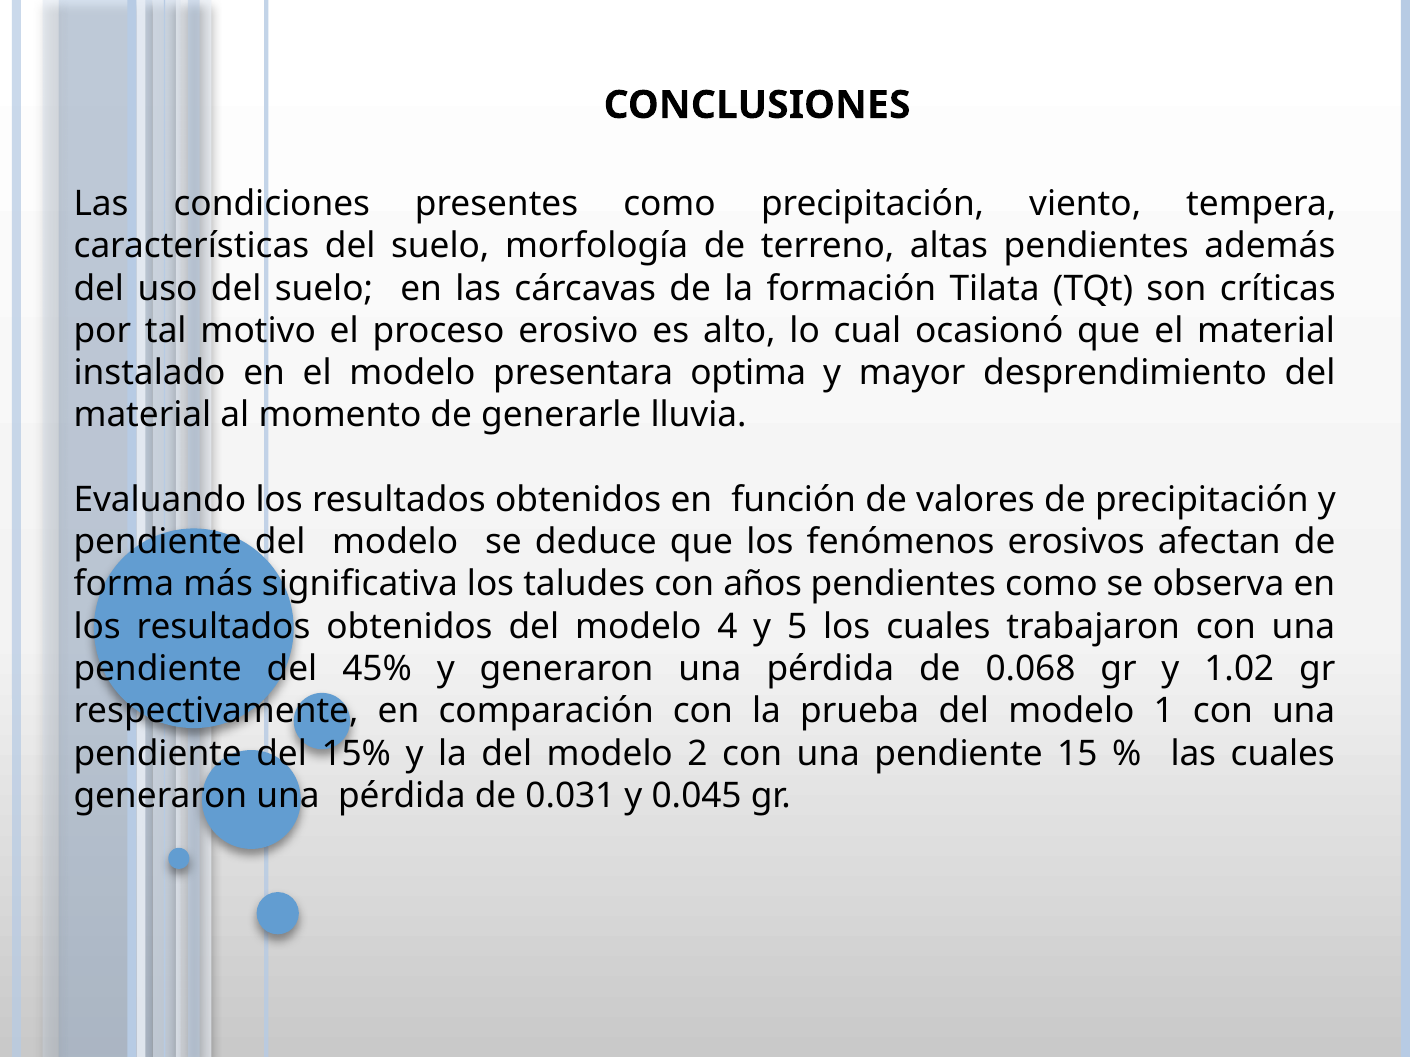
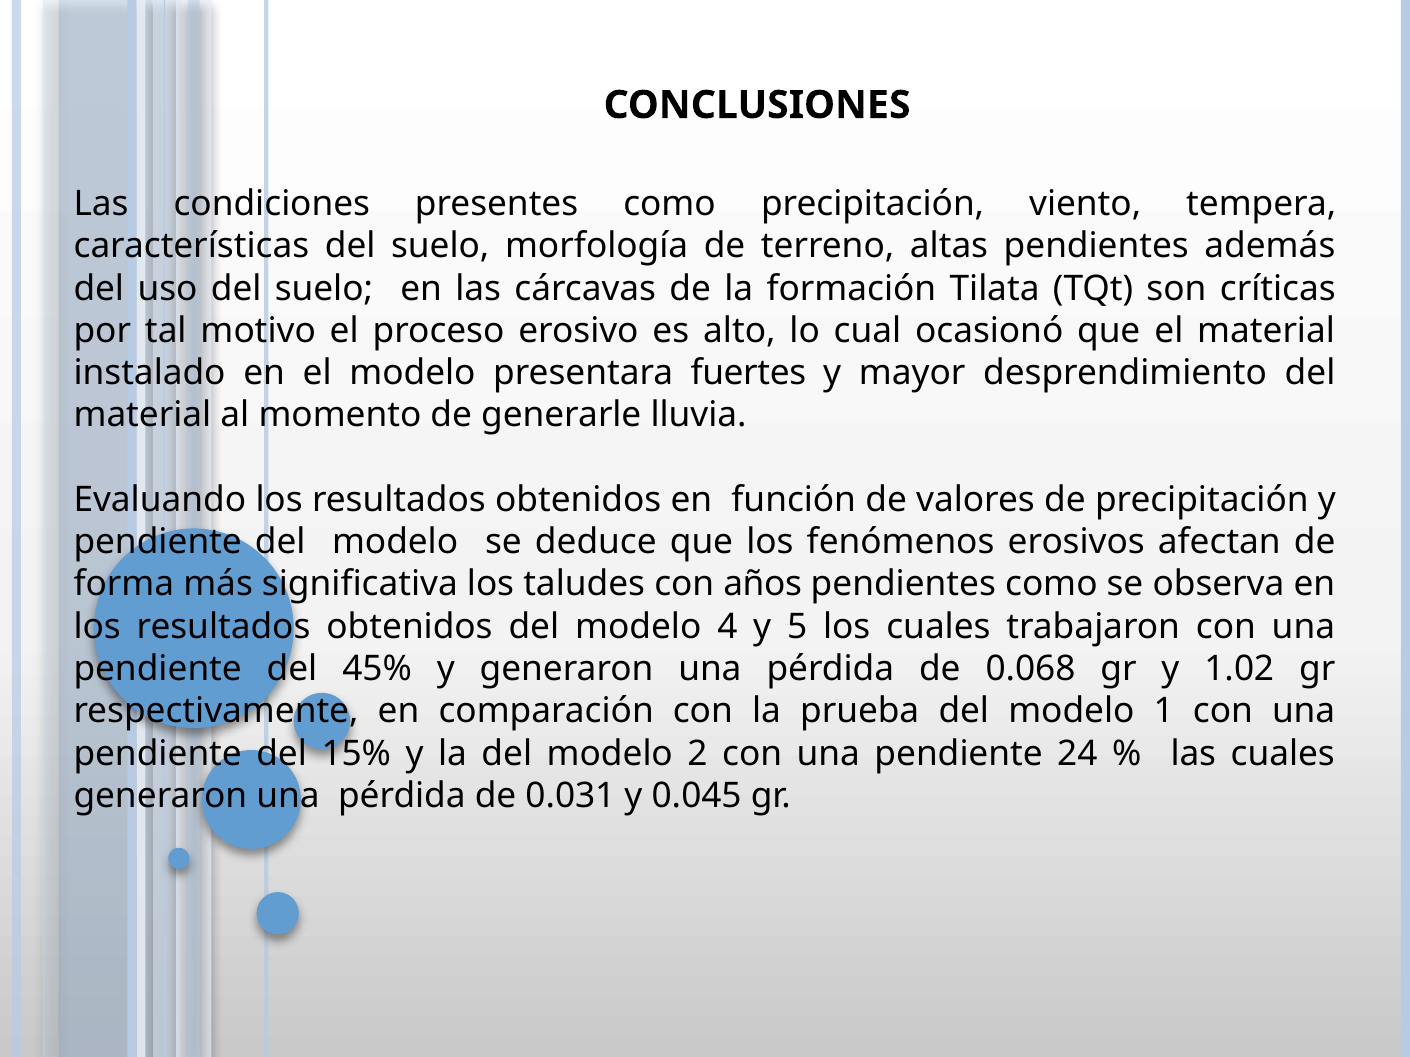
optima: optima -> fuertes
15: 15 -> 24
